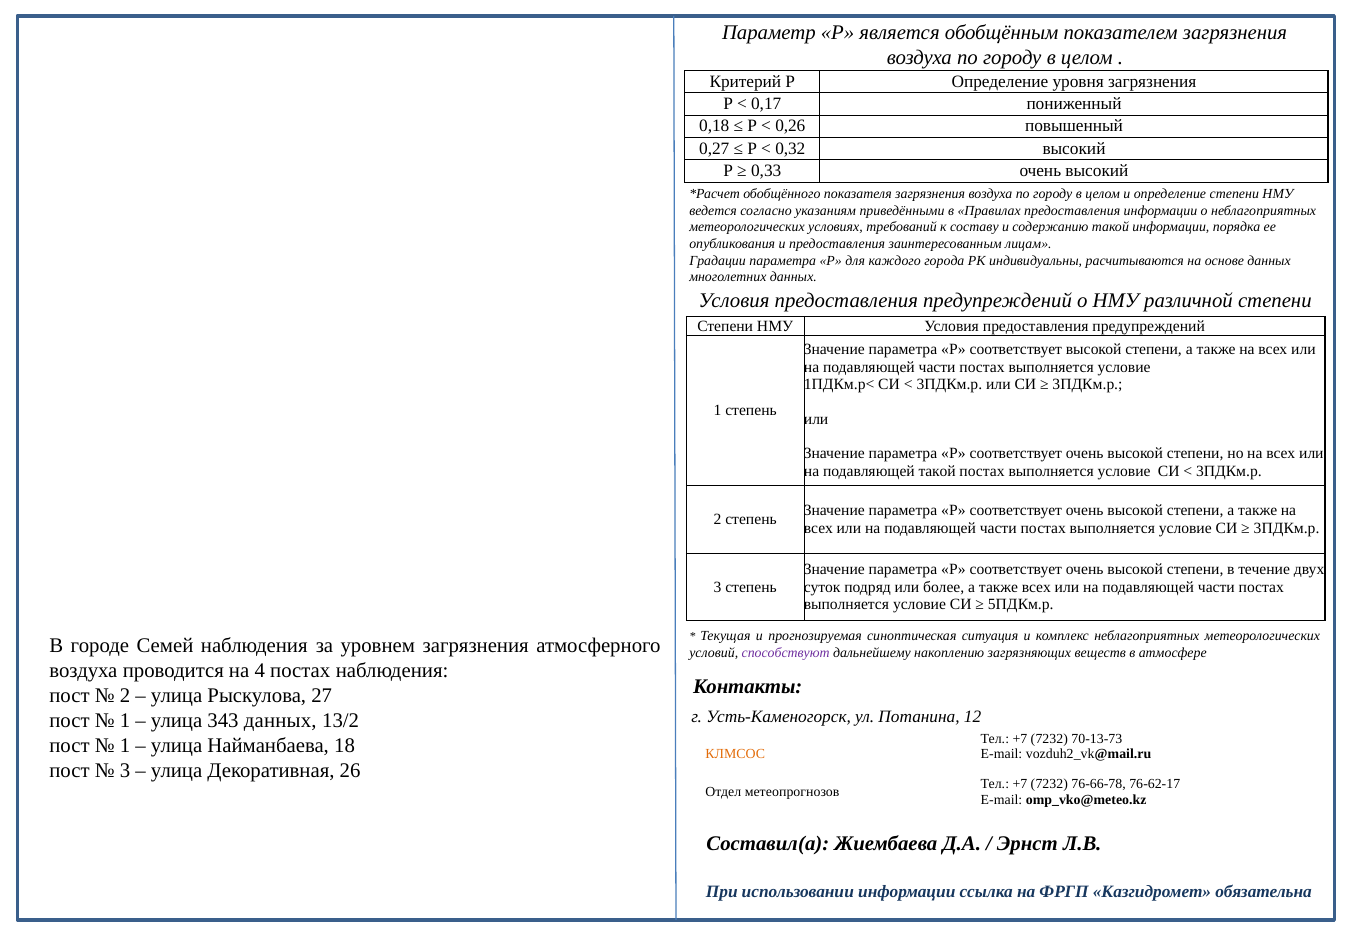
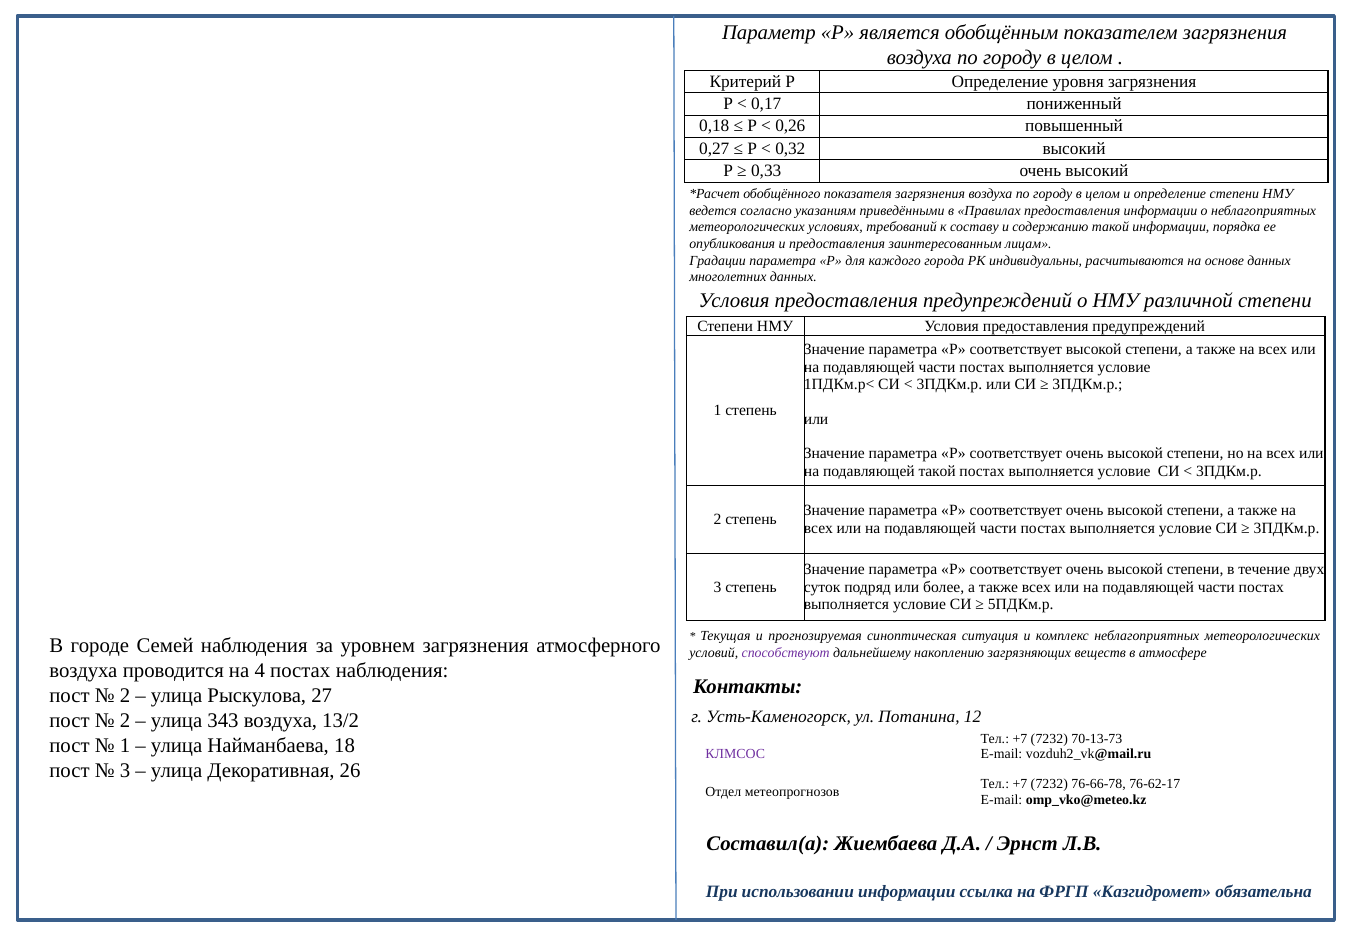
1 at (125, 720): 1 -> 2
343 данных: данных -> воздуха
КЛМСОС colour: orange -> purple
